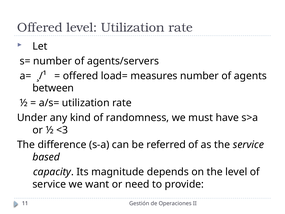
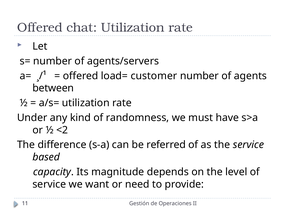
Offered level: level -> chat
measures: measures -> customer
<3: <3 -> <2
